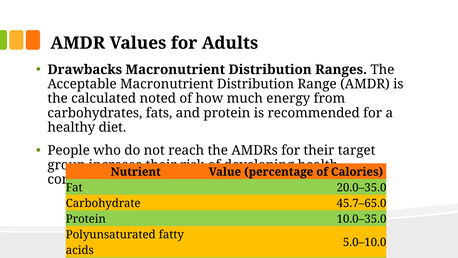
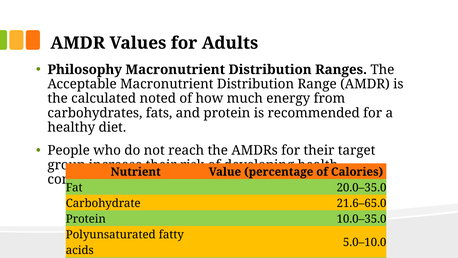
Drawbacks: Drawbacks -> Philosophy
45.7–65.0: 45.7–65.0 -> 21.6–65.0
